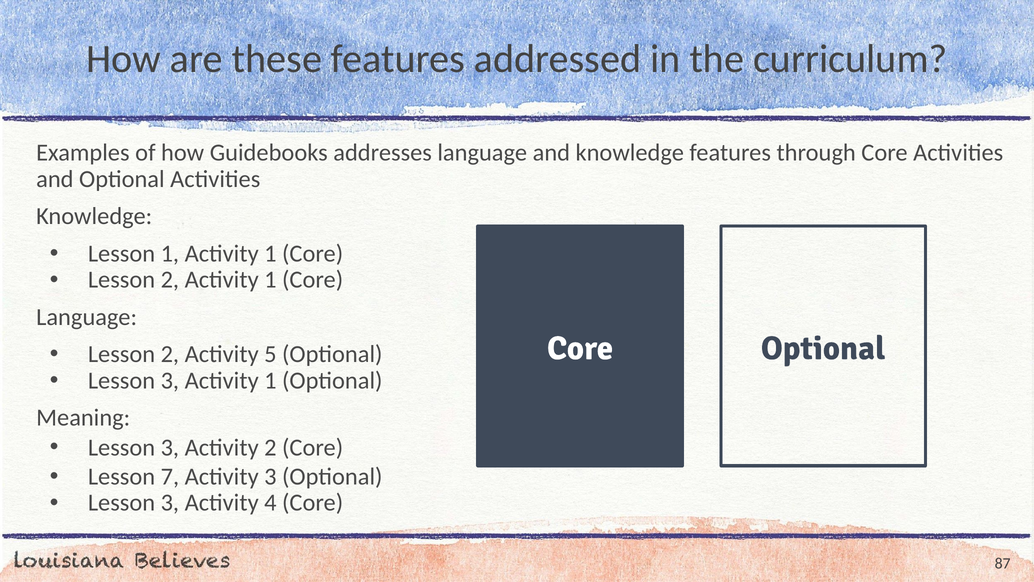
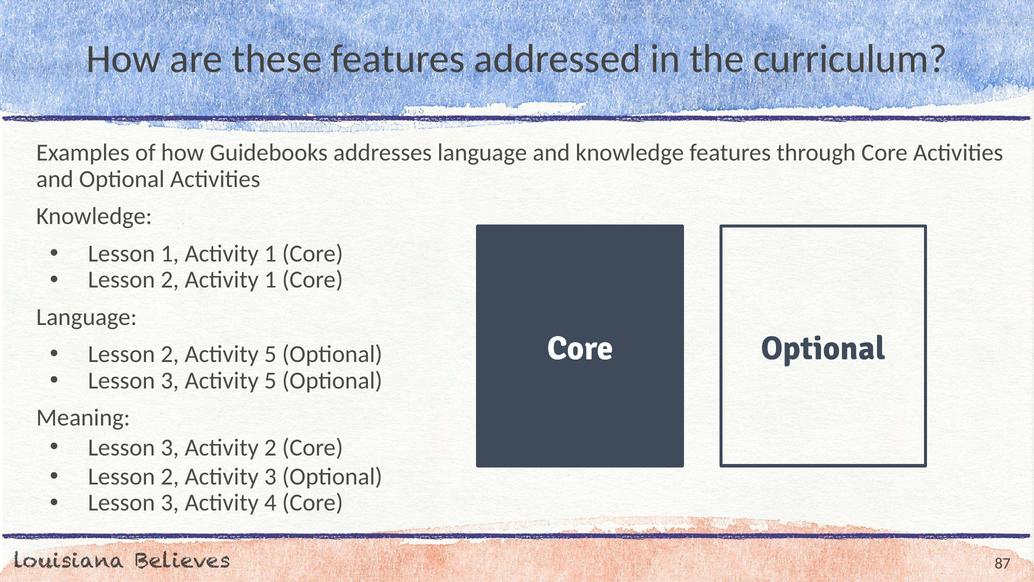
3 Activity 1: 1 -> 5
7 at (170, 477): 7 -> 2
